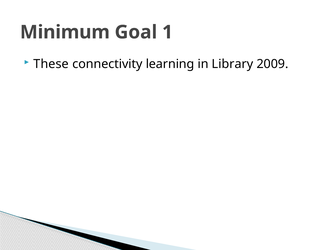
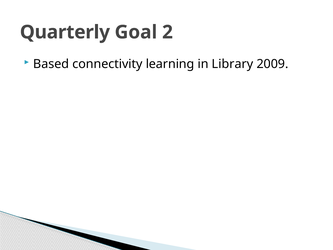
Minimum: Minimum -> Quarterly
1: 1 -> 2
These: These -> Based
